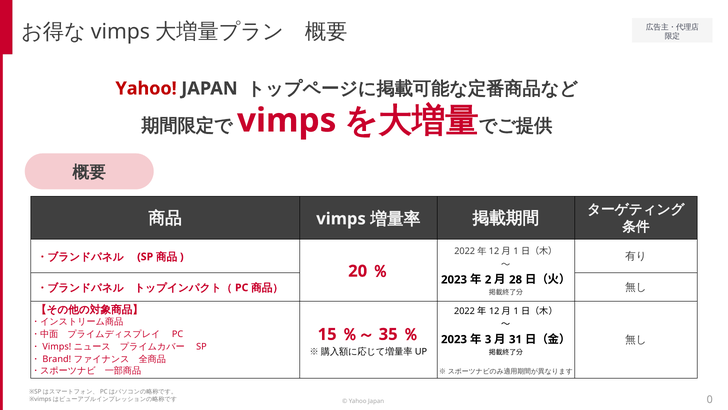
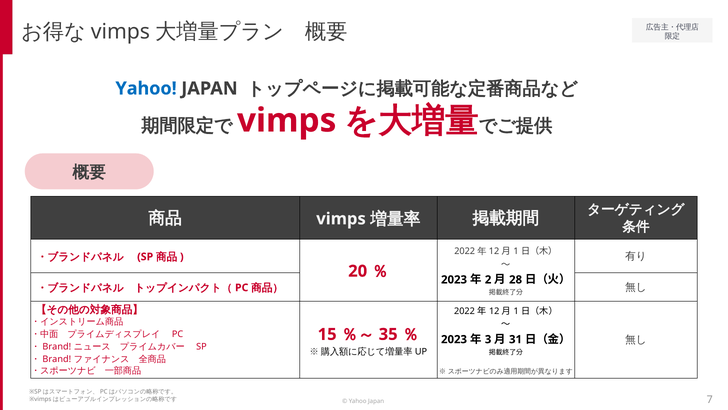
Yahoo at (146, 88) colour: red -> blue
Vimps at (57, 346): Vimps -> Brand
0: 0 -> 7
